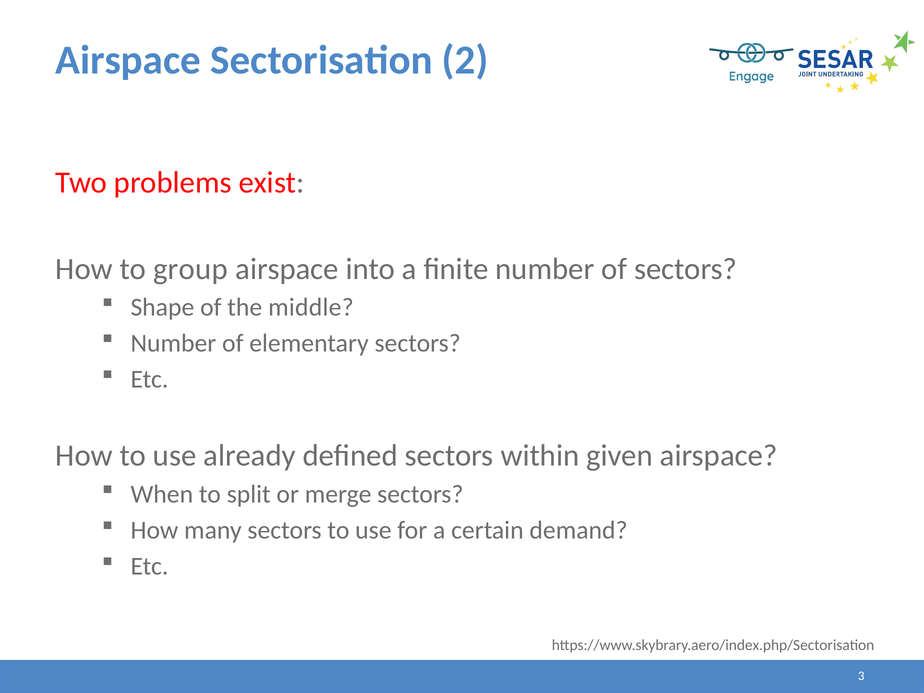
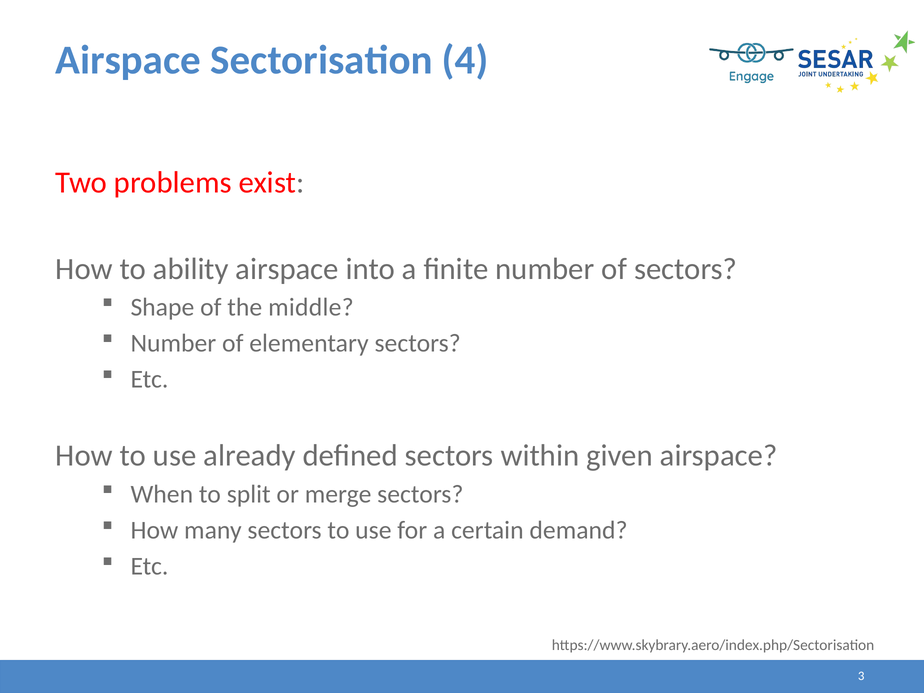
2: 2 -> 4
group: group -> ability
